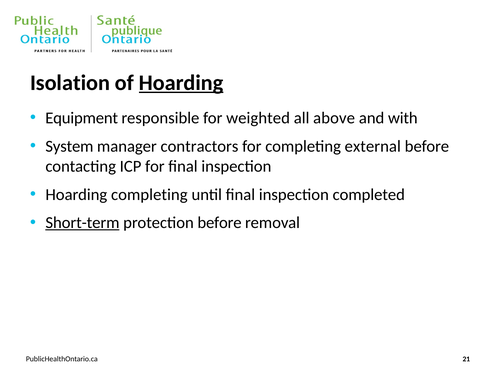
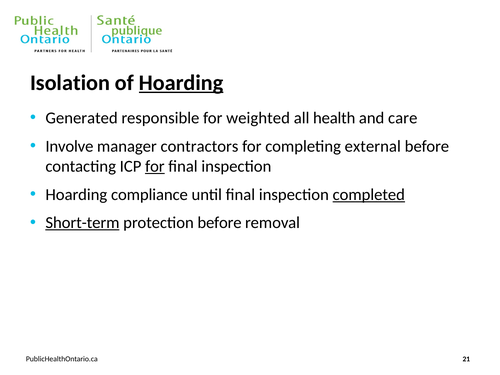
Equipment: Equipment -> Generated
above: above -> health
with: with -> care
System: System -> Involve
for at (155, 166) underline: none -> present
Hoarding completing: completing -> compliance
completed underline: none -> present
